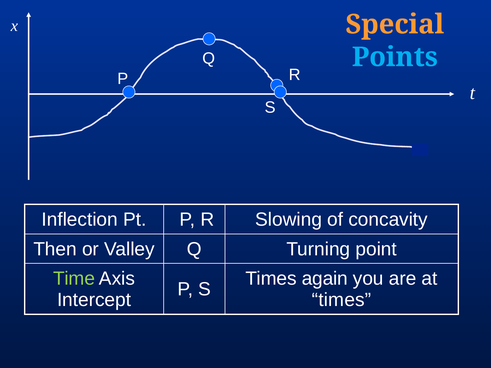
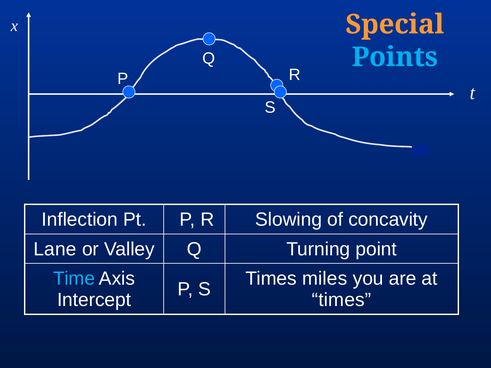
Then: Then -> Lane
Time colour: light green -> light blue
again: again -> miles
